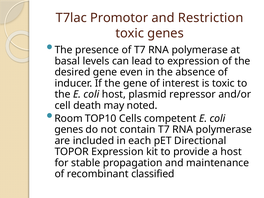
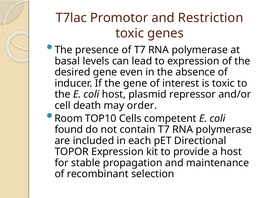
noted: noted -> order
genes at (69, 130): genes -> found
classified: classified -> selection
